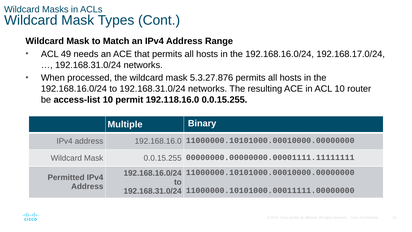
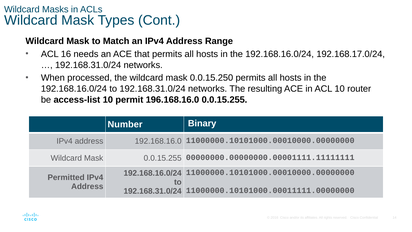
49: 49 -> 16
5.3.27.876: 5.3.27.876 -> 0.0.15.250
192.118.16.0: 192.118.16.0 -> 196.168.16.0
Multiple: Multiple -> Number
